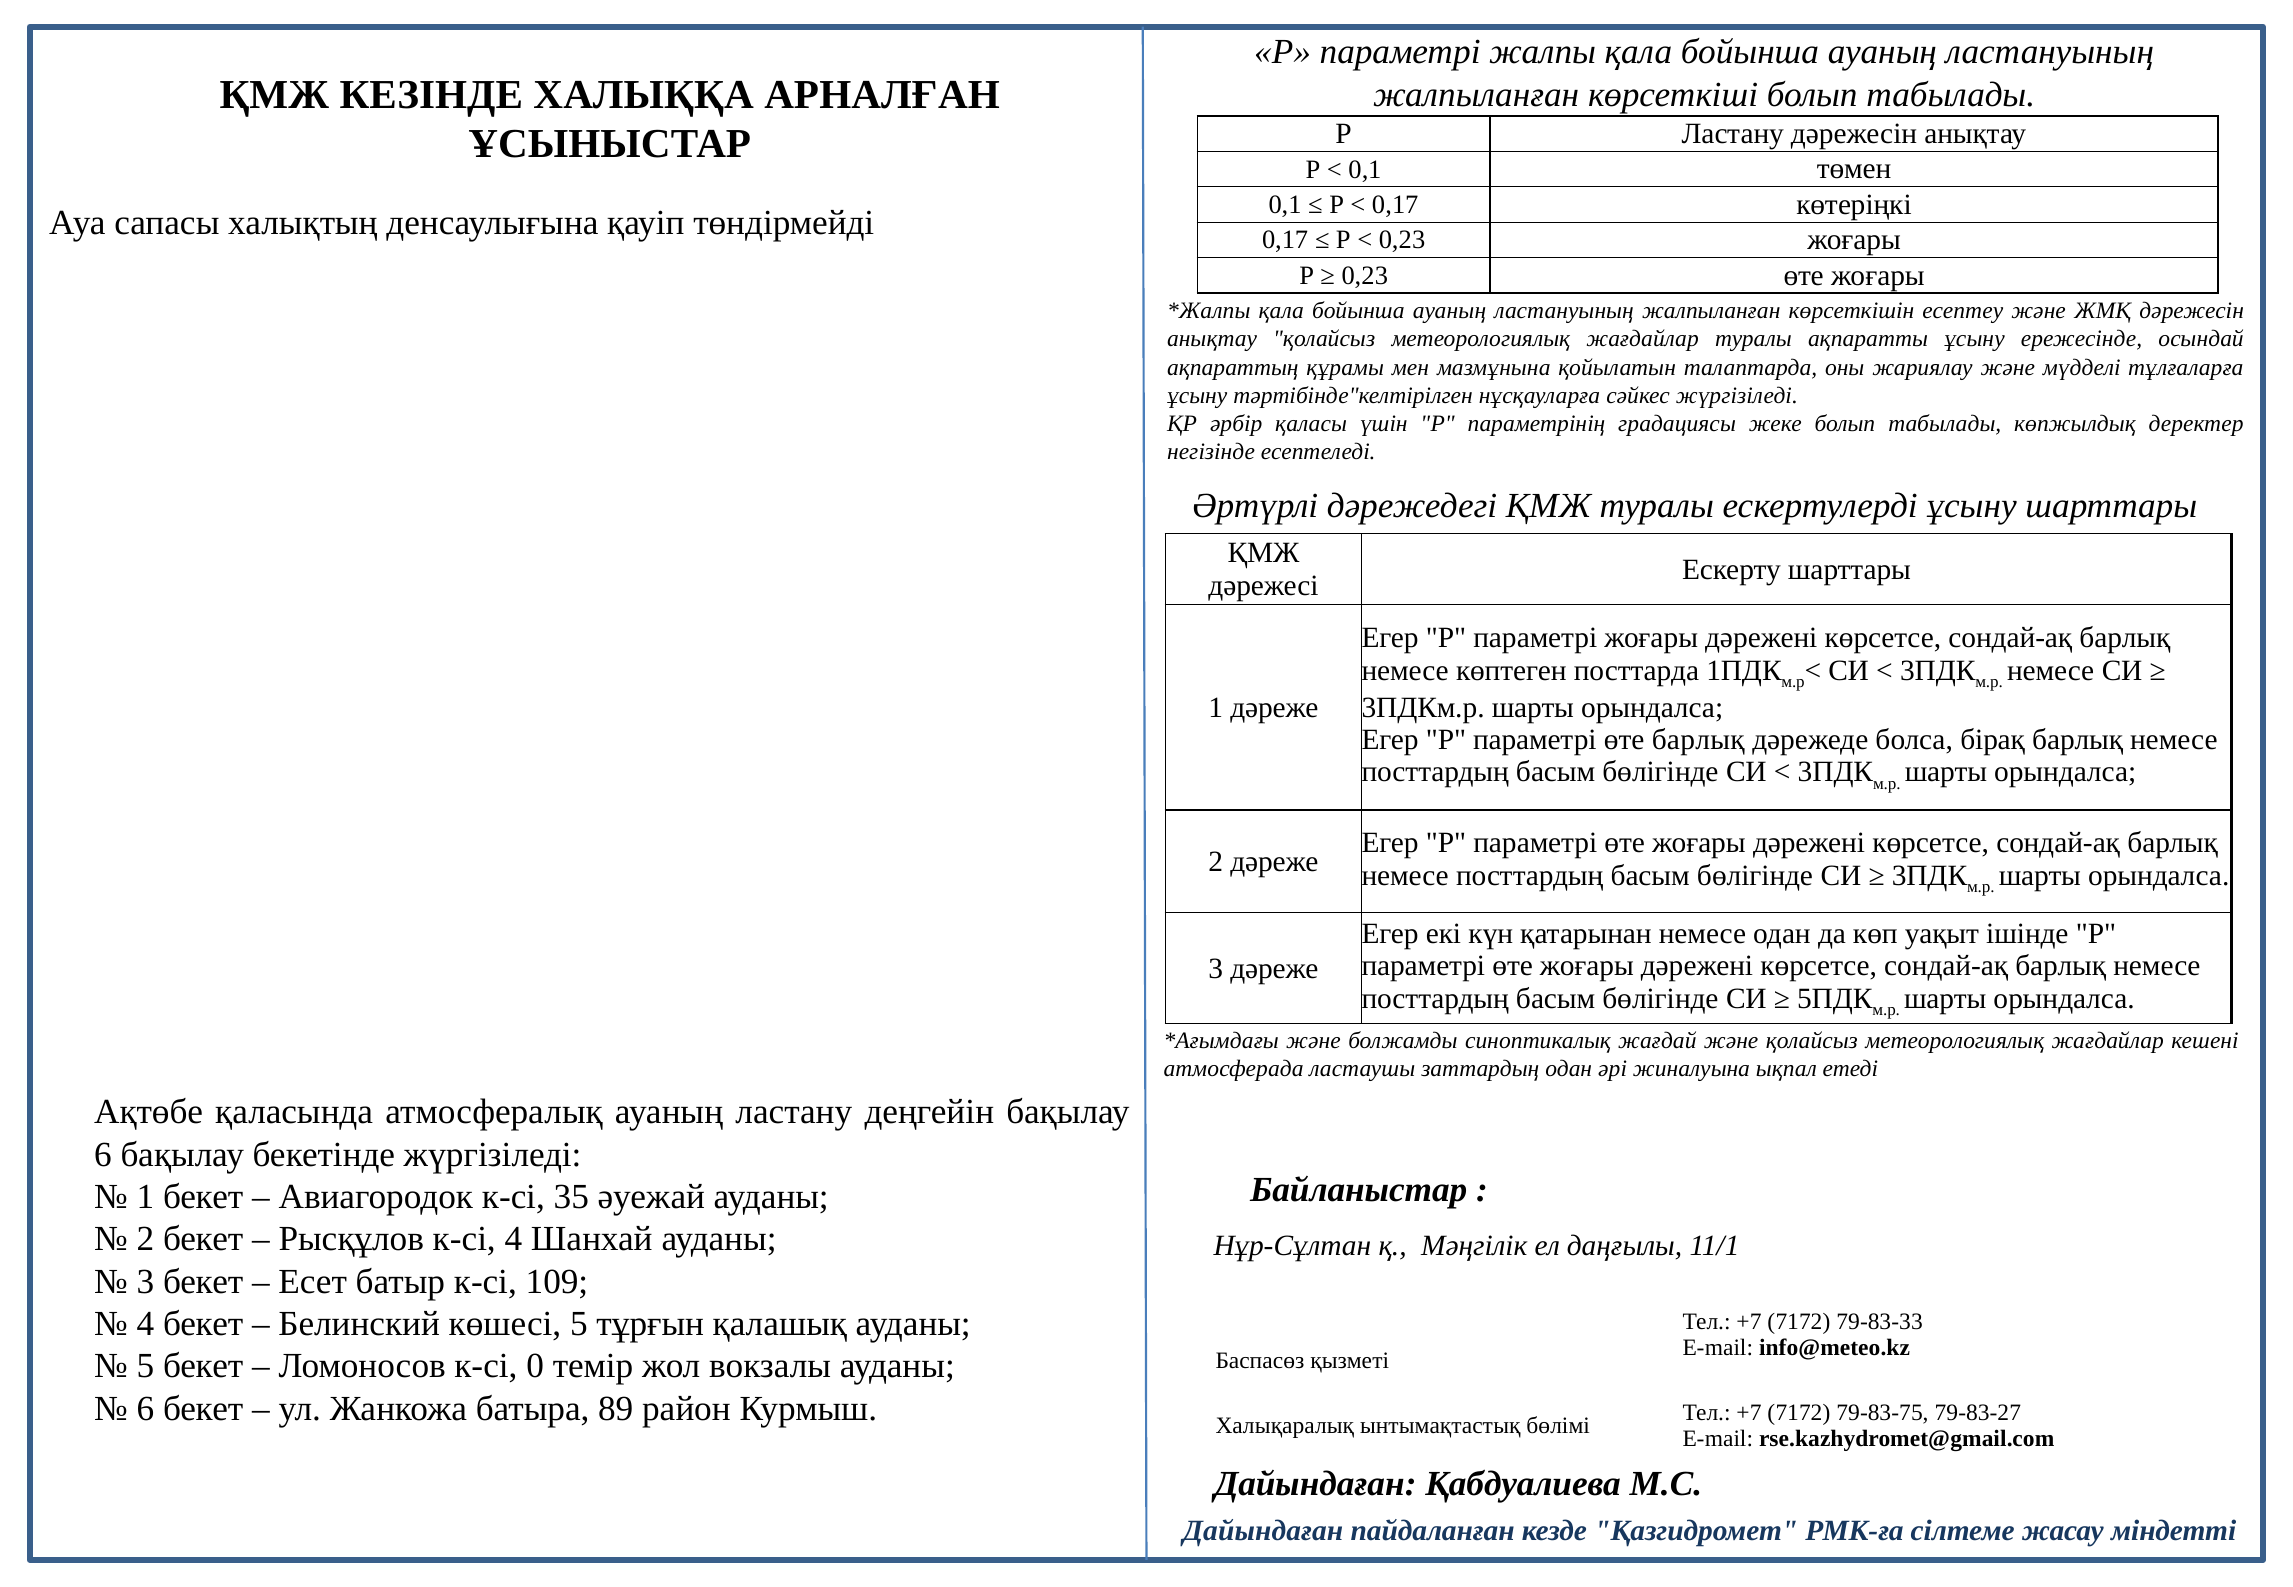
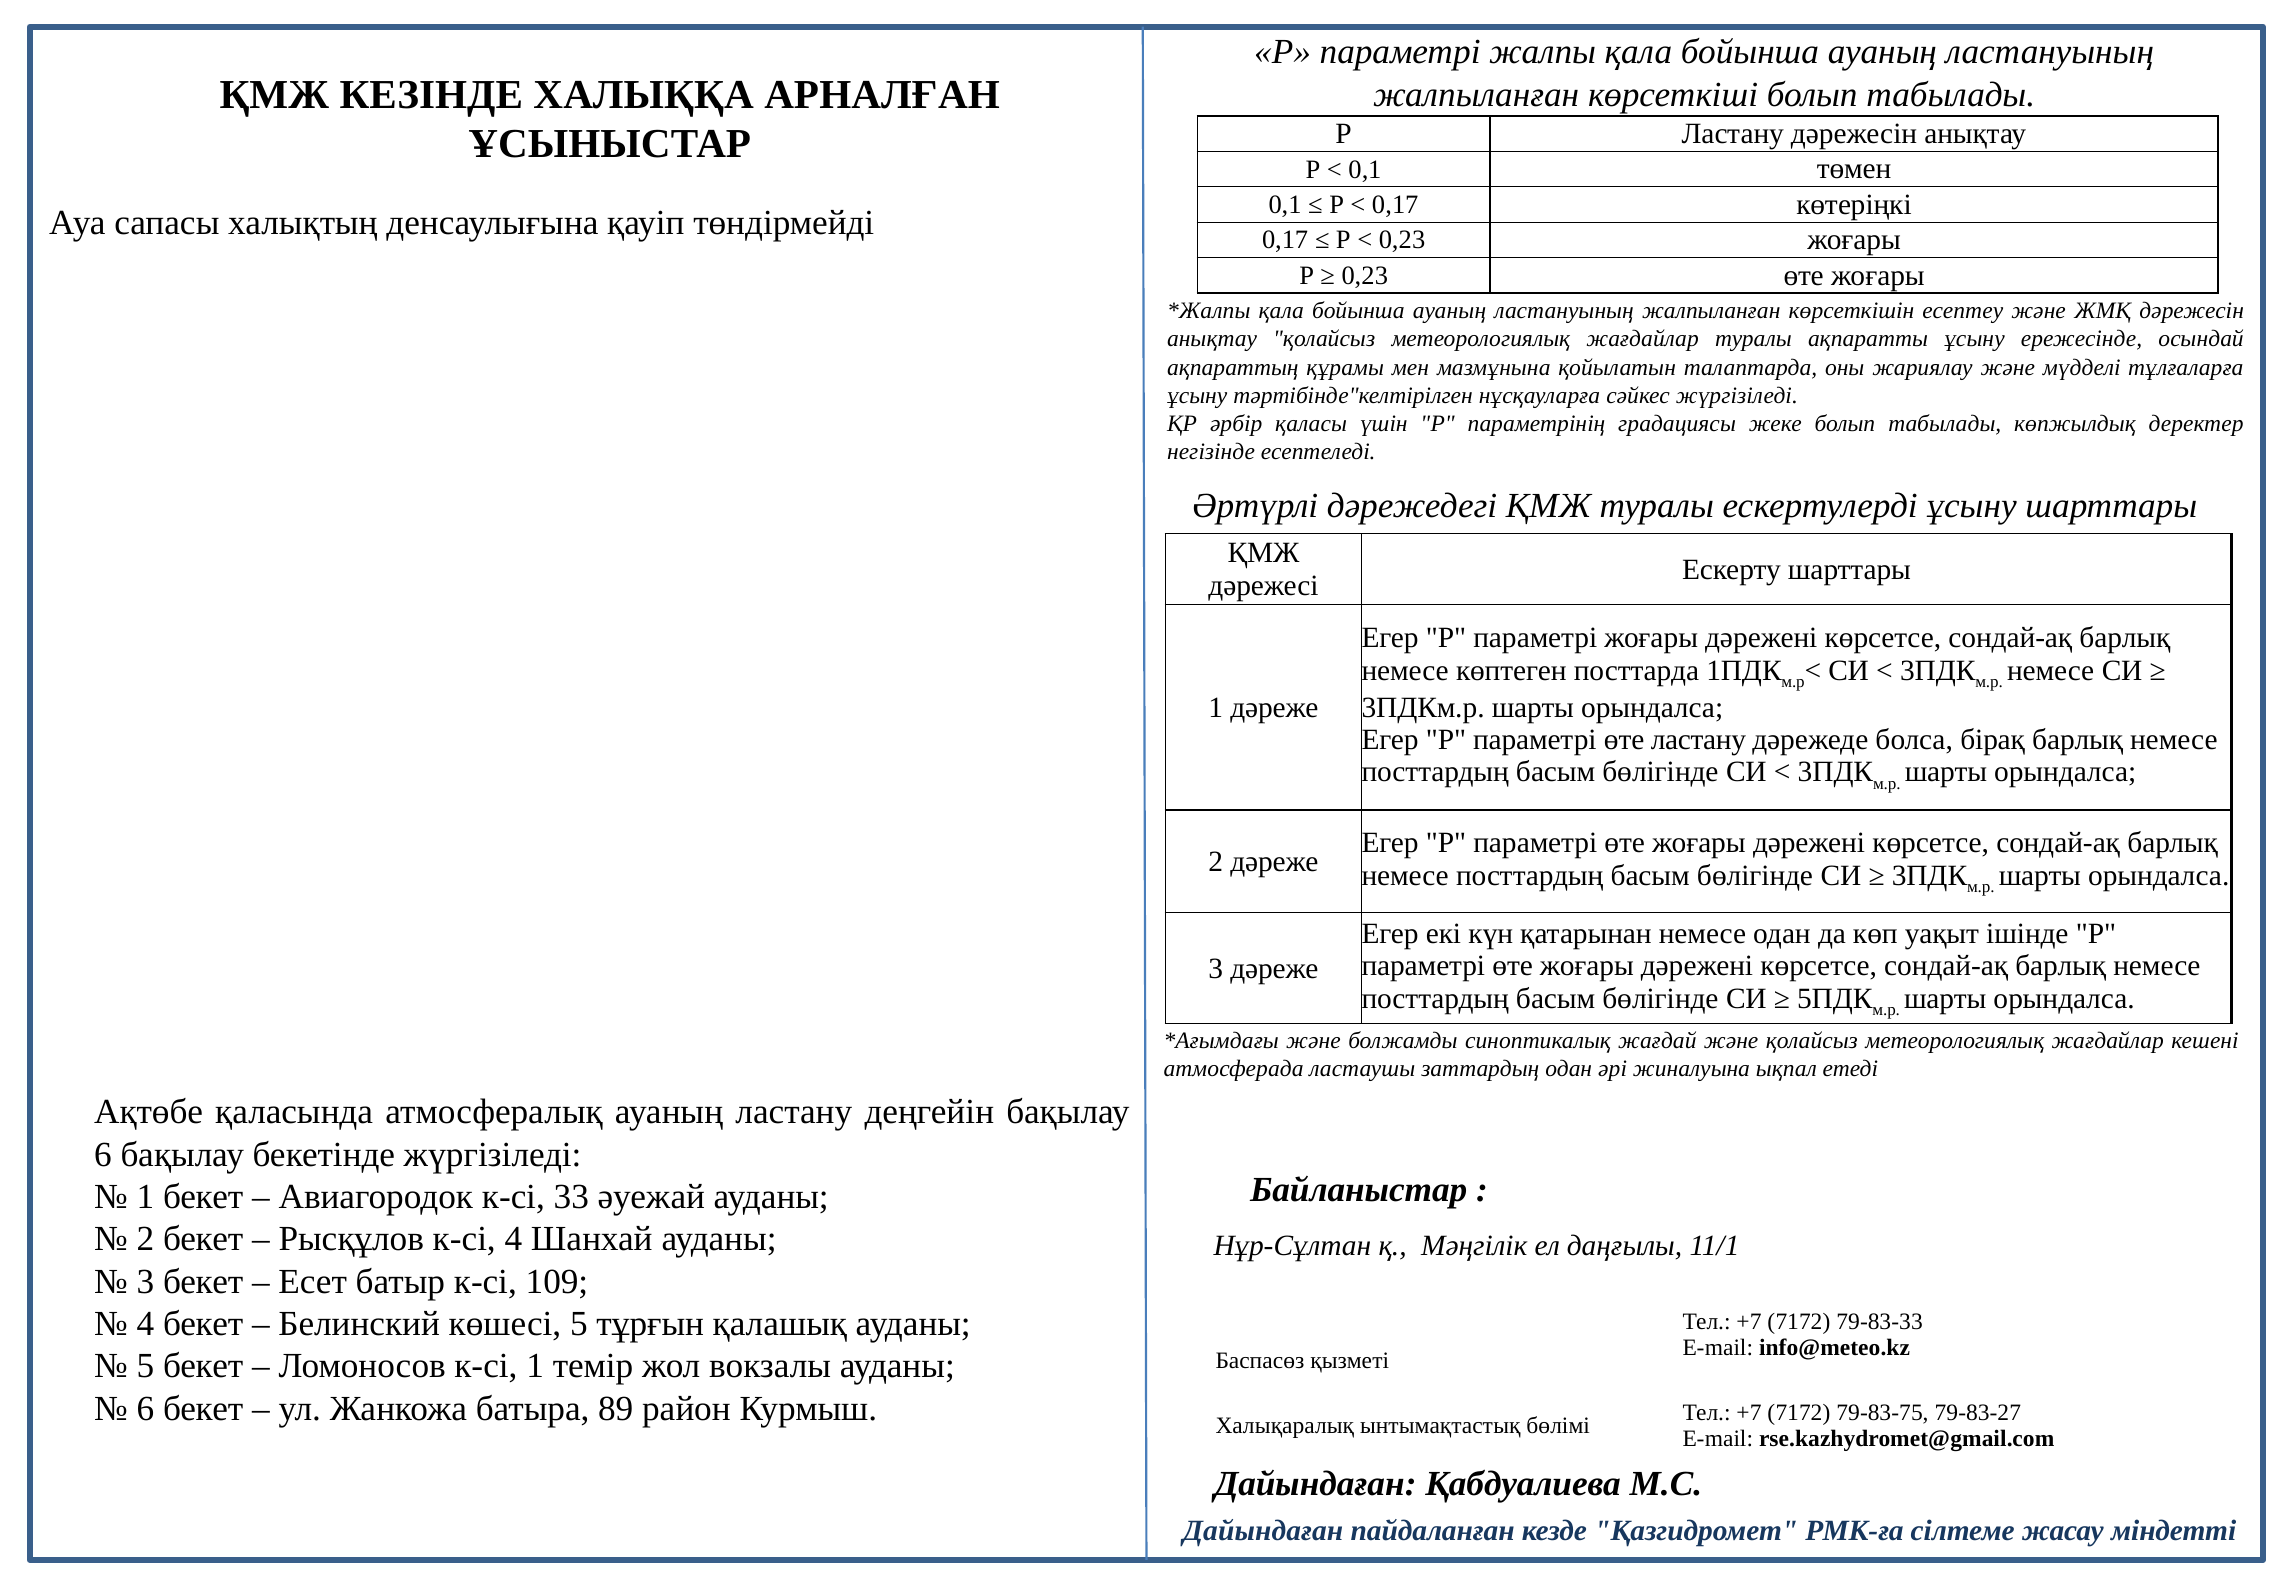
өте барлық: барлық -> ластану
35: 35 -> 33
к-сі 0: 0 -> 1
